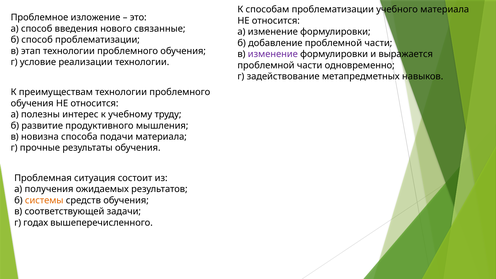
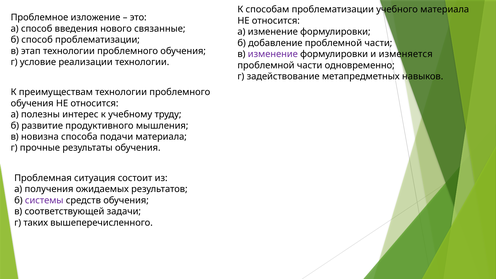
выражается: выражается -> изменяется
системы colour: orange -> purple
годах: годах -> таких
